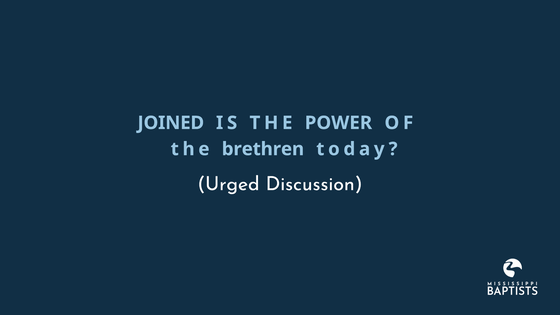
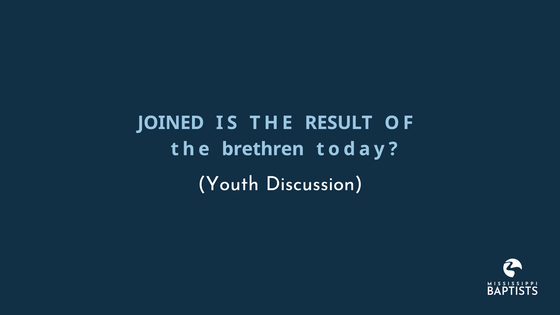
POWER: POWER -> RESULT
Urged: Urged -> Youth
